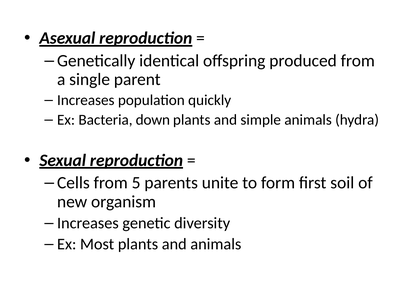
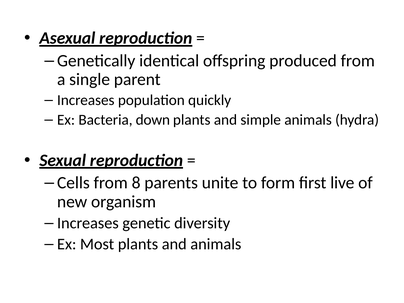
5: 5 -> 8
soil: soil -> live
